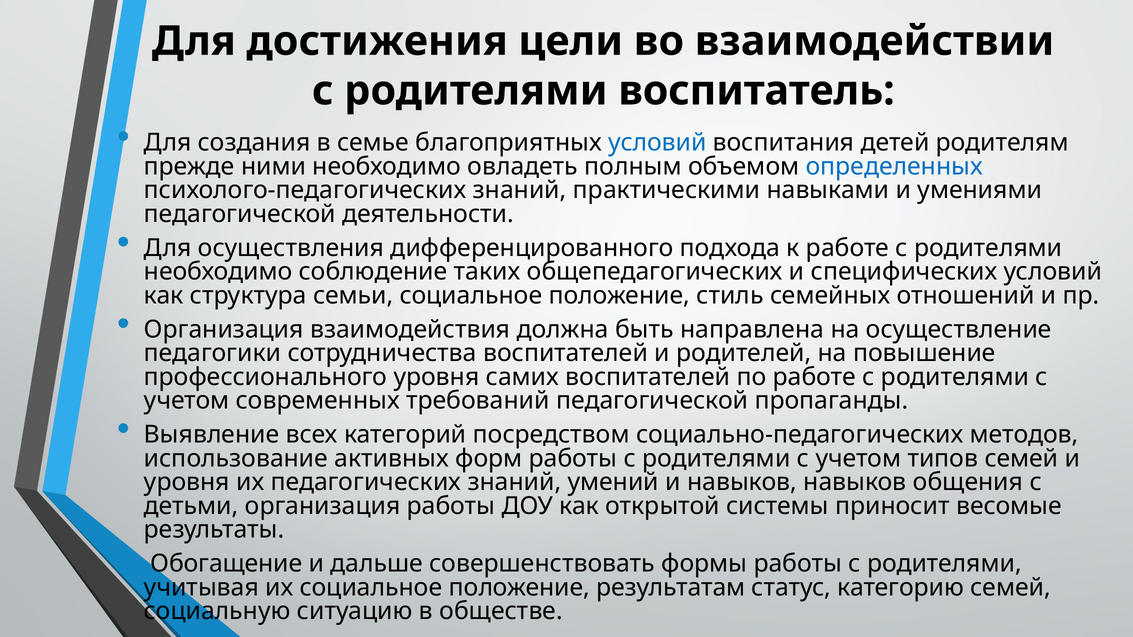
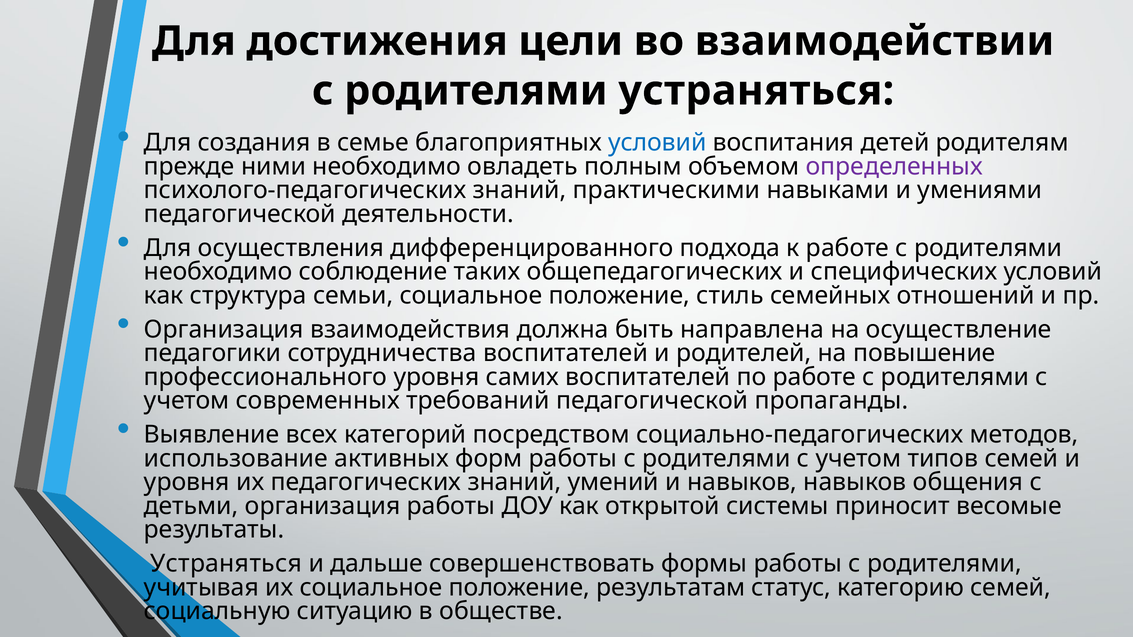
родителями воспитатель: воспитатель -> устраняться
определенных colour: blue -> purple
Обогащение at (226, 564): Обогащение -> Устраняться
